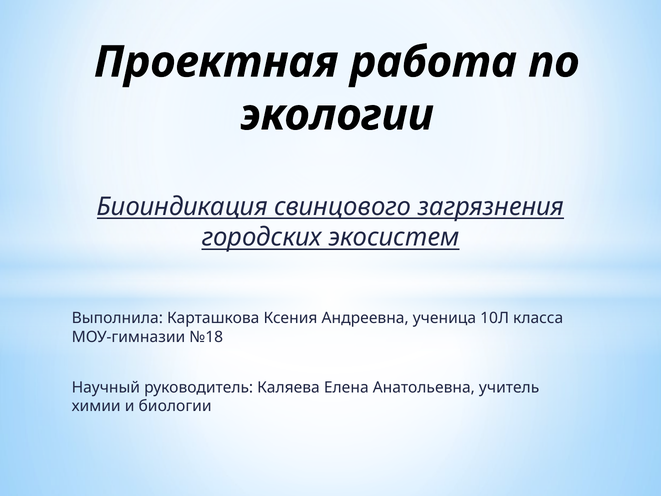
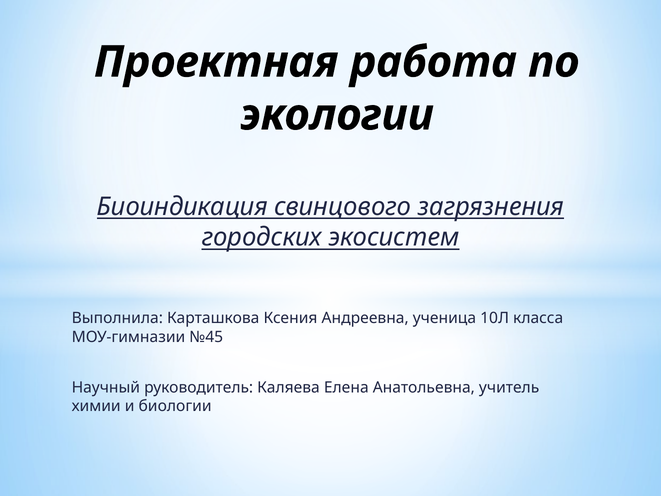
№18: №18 -> №45
